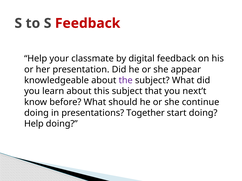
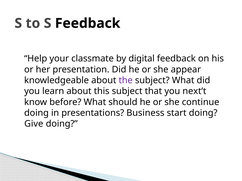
Feedback at (88, 23) colour: red -> black
Together: Together -> Business
Help at (34, 124): Help -> Give
